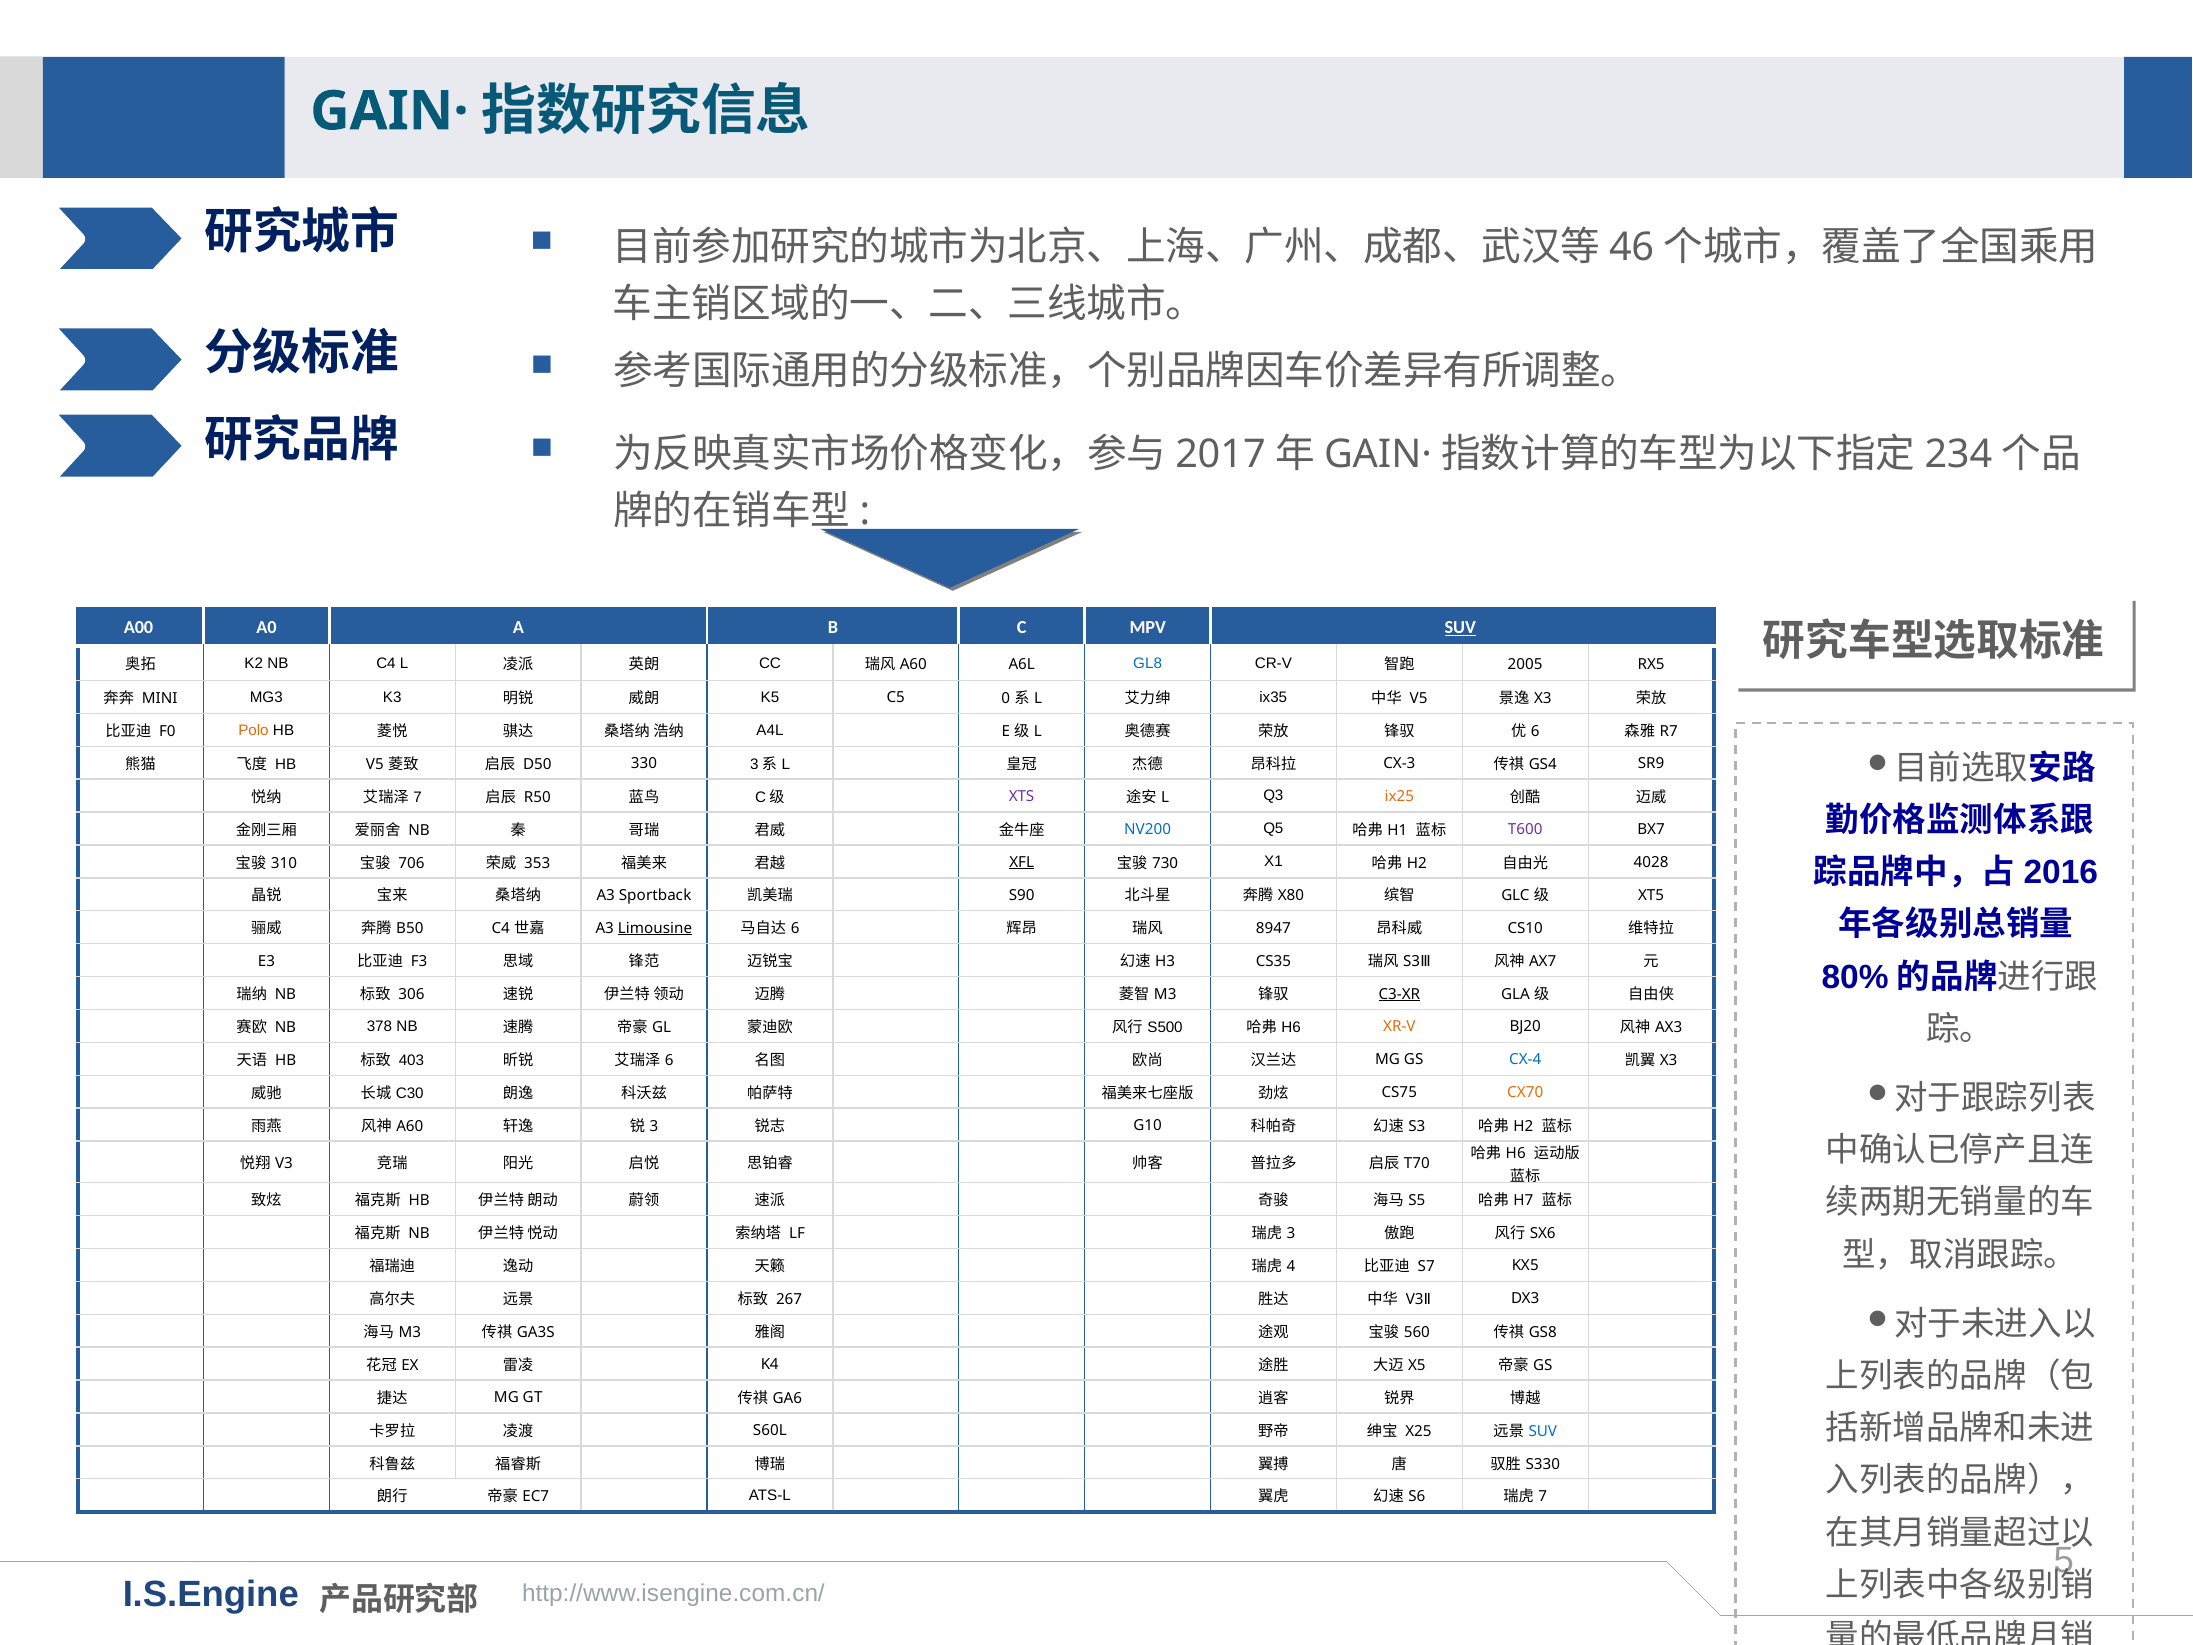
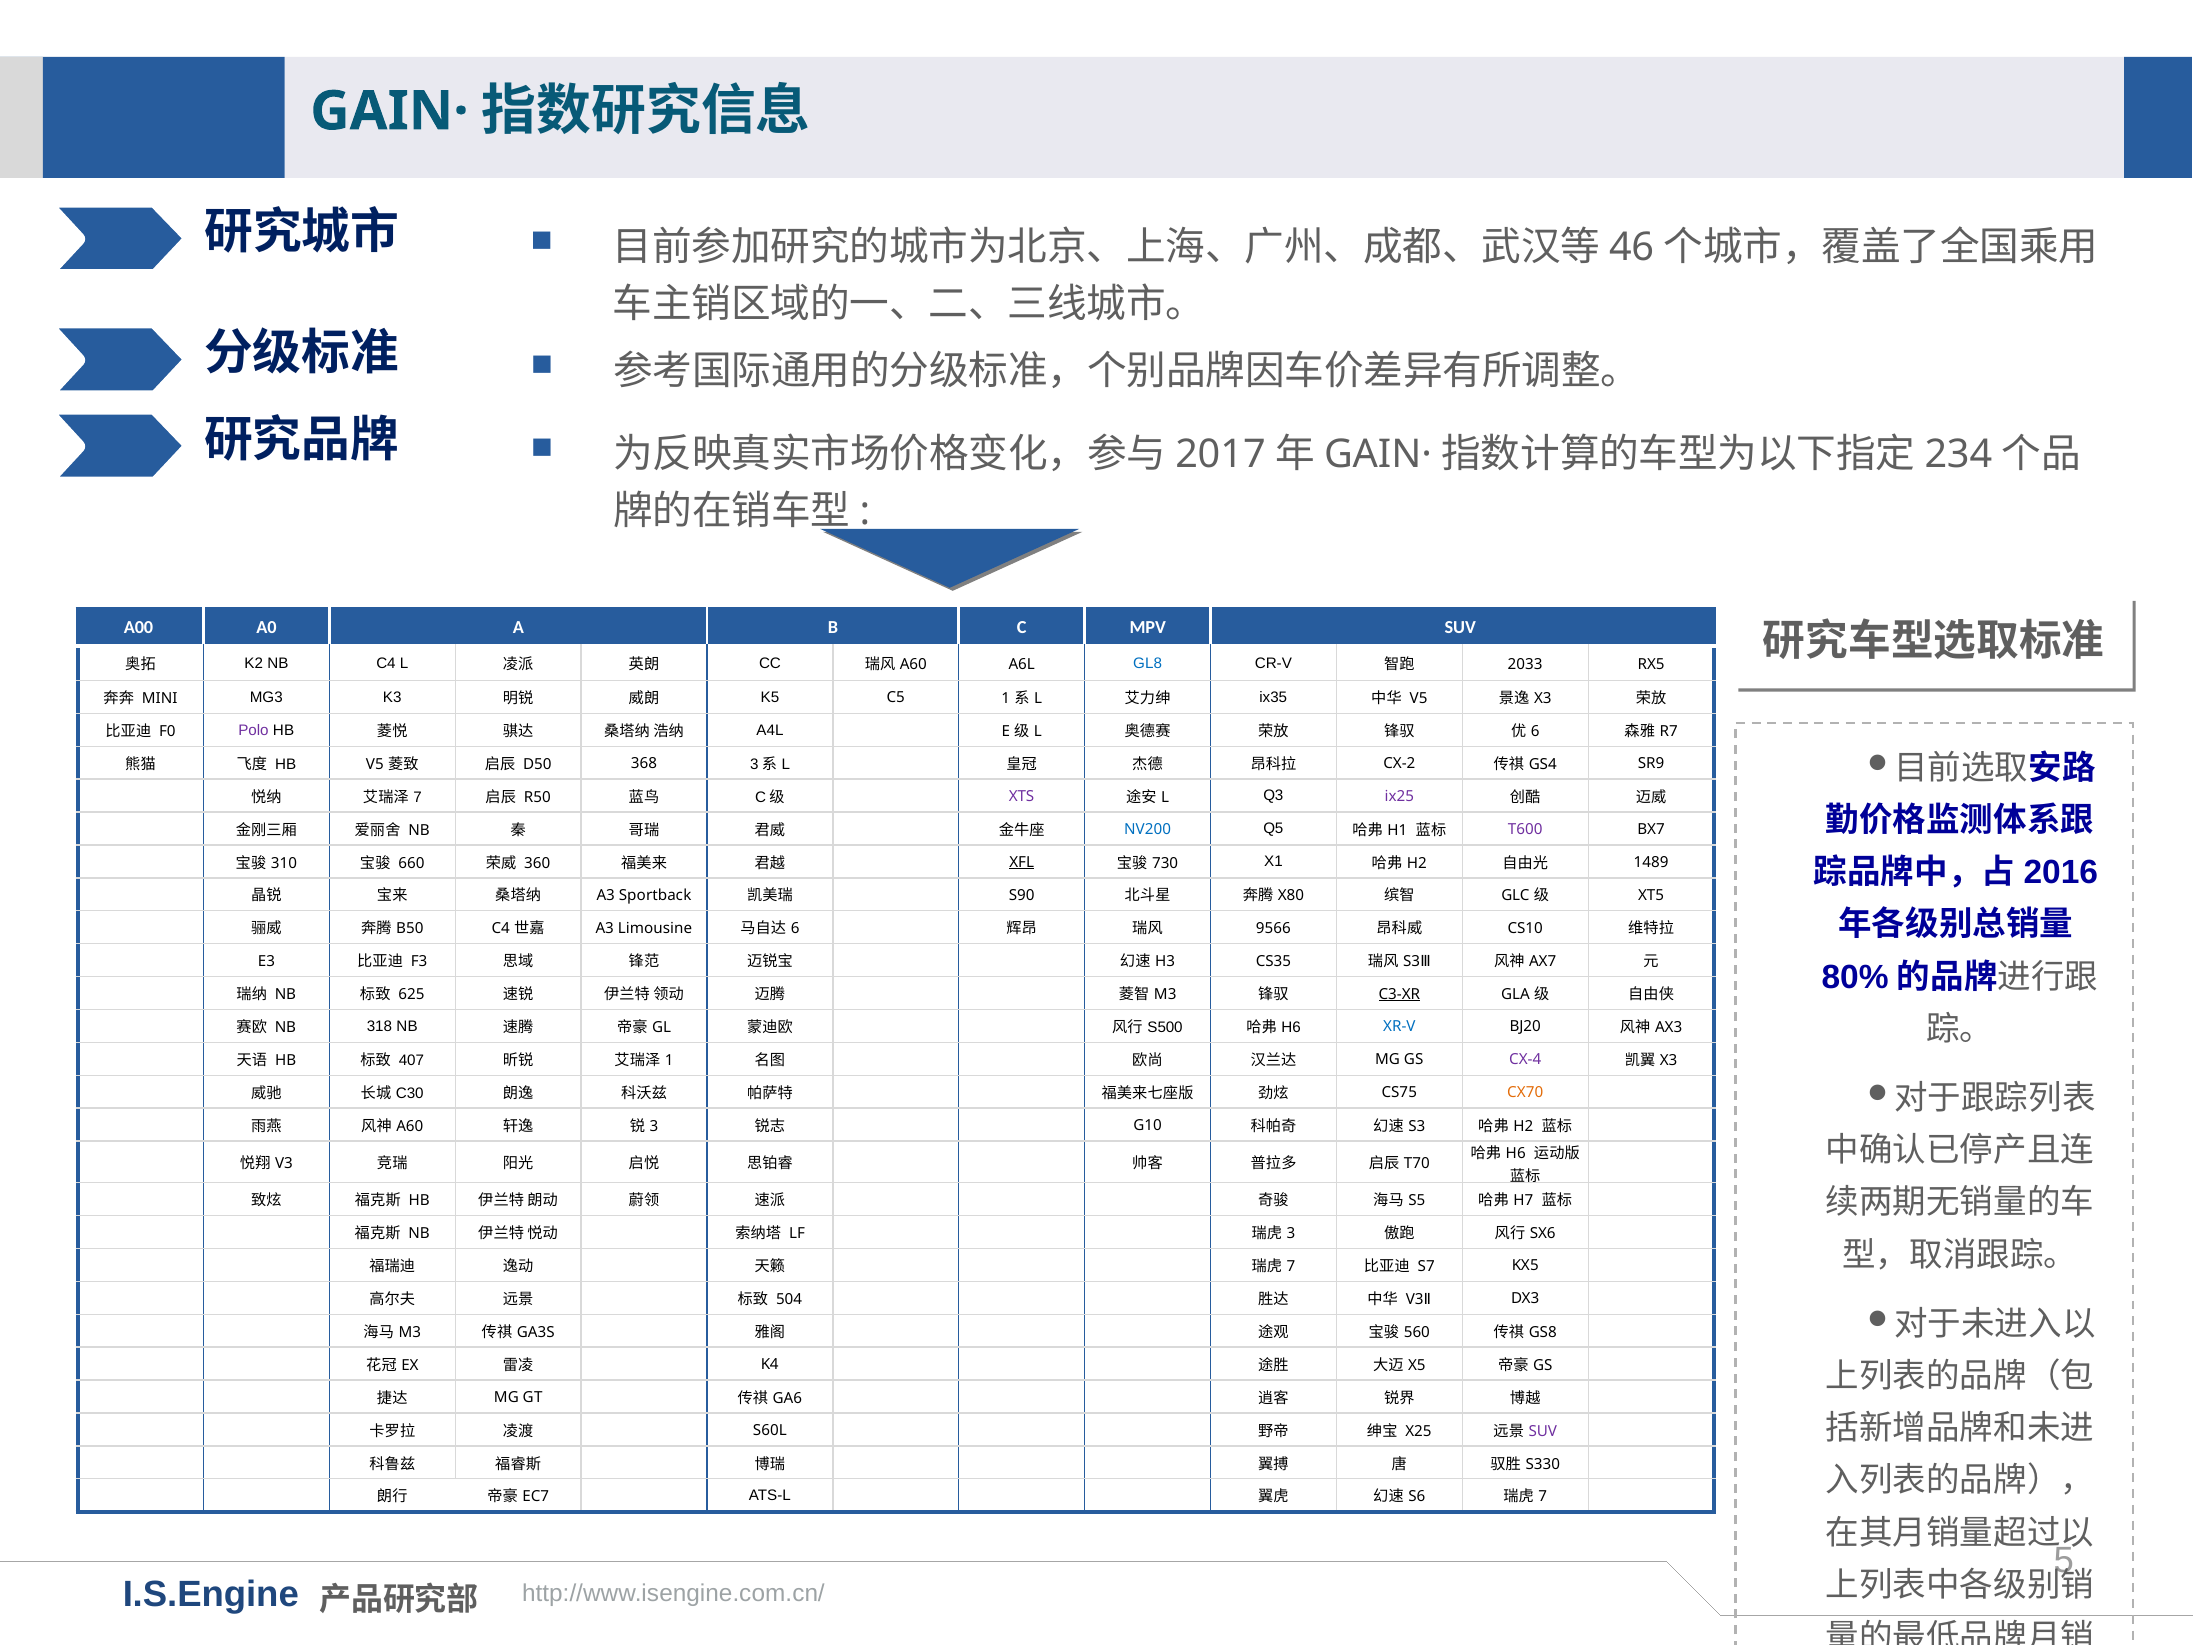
SUV at (1460, 628) underline: present -> none
2005: 2005 -> 2033
C5 0: 0 -> 1
Polo colour: orange -> purple
330: 330 -> 368
CX-3: CX-3 -> CX-2
ix25 colour: orange -> purple
706: 706 -> 660
353: 353 -> 360
4028: 4028 -> 1489
Limousine underline: present -> none
8947: 8947 -> 9566
306: 306 -> 625
378: 378 -> 318
XR-V colour: orange -> blue
403: 403 -> 407
6 at (669, 1060): 6 -> 1
CX-4 colour: blue -> purple
4 at (1291, 1266): 4 -> 7
267: 267 -> 504
SUV at (1543, 1431) colour: blue -> purple
